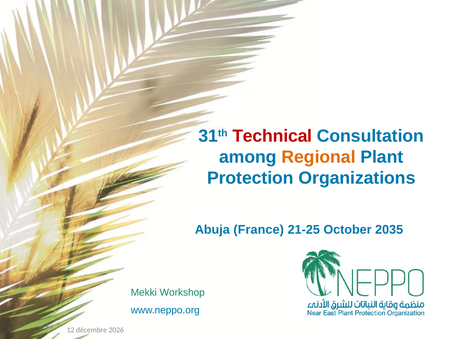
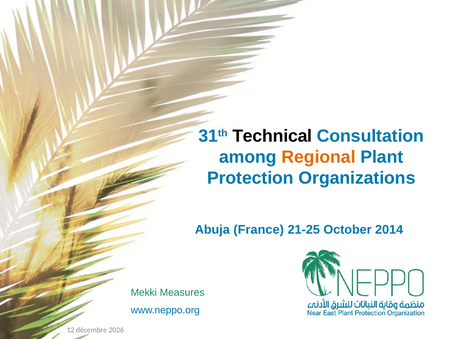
Technical colour: red -> black
2035: 2035 -> 2014
Workshop: Workshop -> Measures
